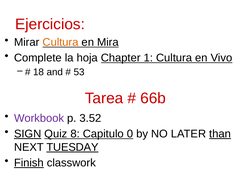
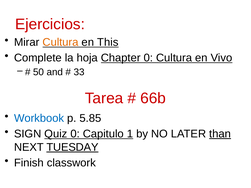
Mira: Mira -> This
Chapter 1: 1 -> 0
18: 18 -> 50
53: 53 -> 33
Workbook colour: purple -> blue
3.52: 3.52 -> 5.85
SIGN underline: present -> none
Quiz 8: 8 -> 0
0: 0 -> 1
Finish underline: present -> none
